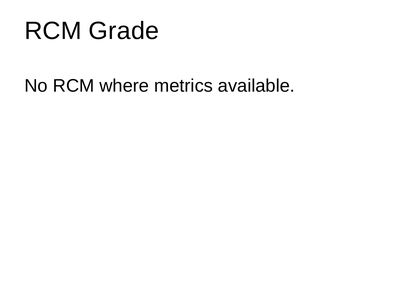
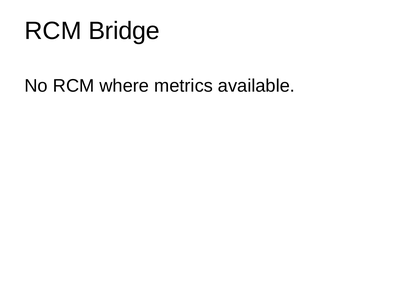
Grade: Grade -> Bridge
